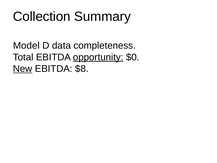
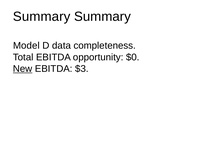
Collection at (42, 16): Collection -> Summary
opportunity underline: present -> none
$8: $8 -> $3
